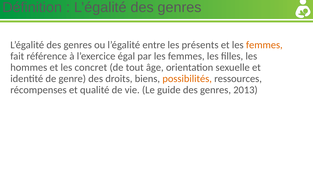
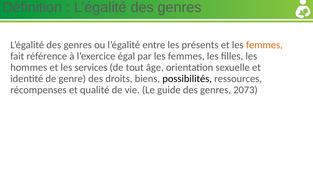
concret: concret -> services
possibilités colour: orange -> black
2013: 2013 -> 2073
